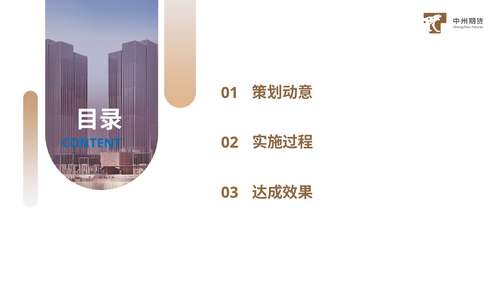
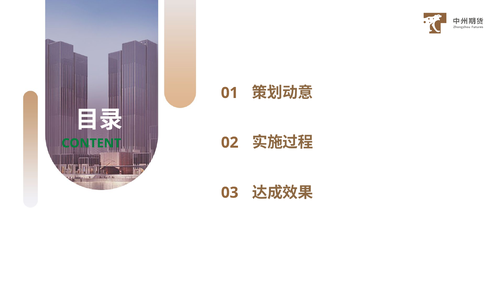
CONTENT colour: blue -> green
